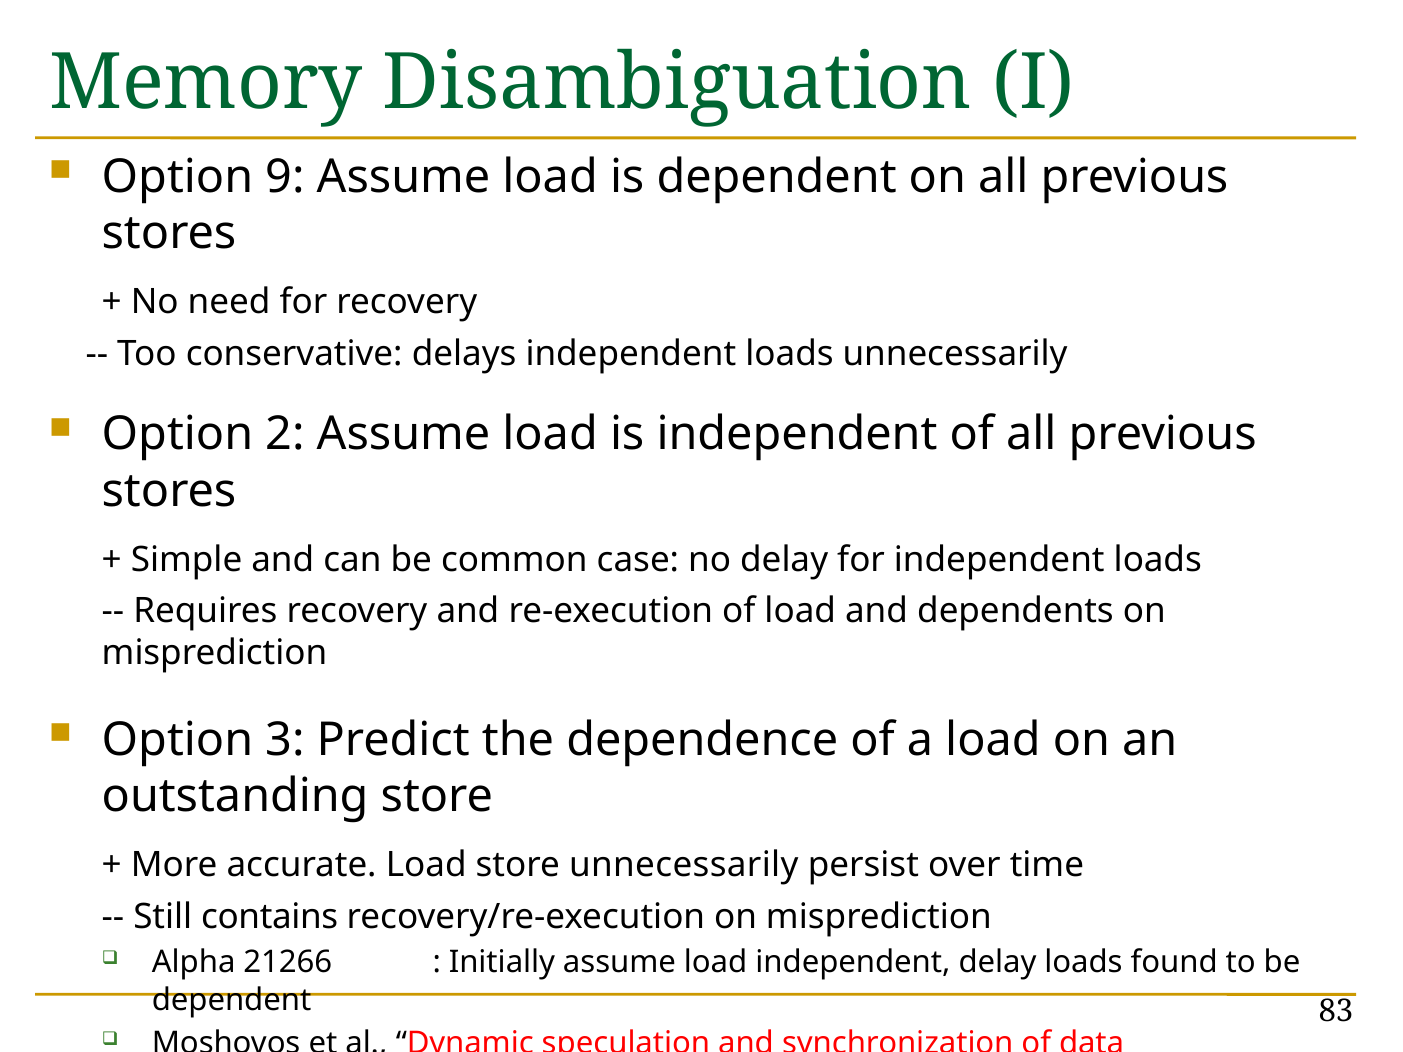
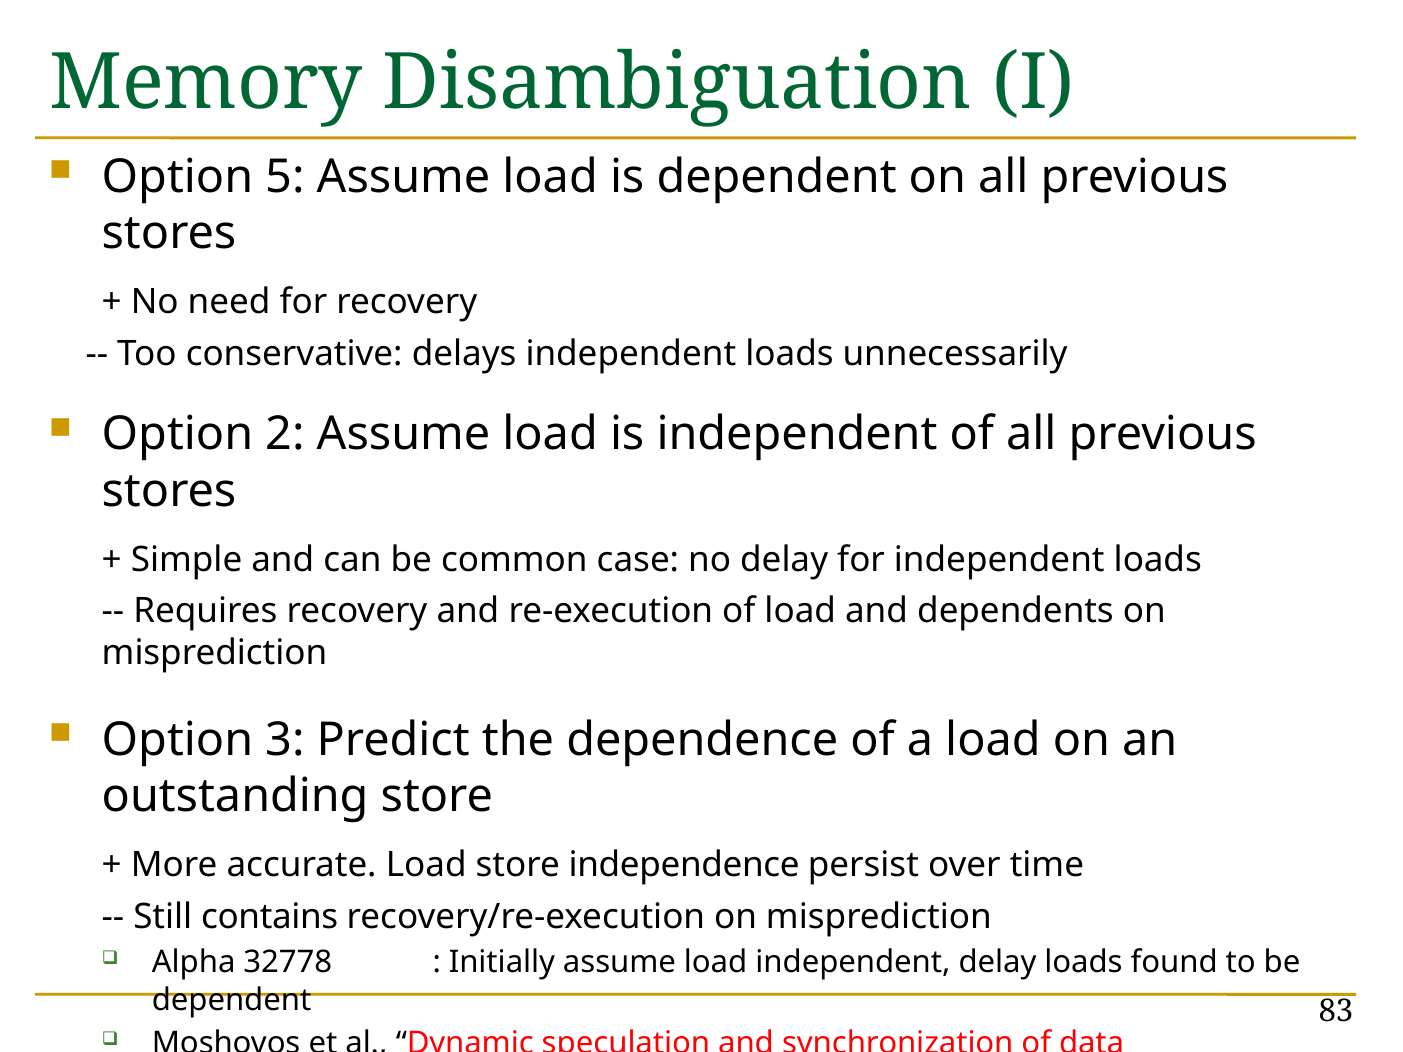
9: 9 -> 5
store unnecessarily: unnecessarily -> independence
21266: 21266 -> 32778
